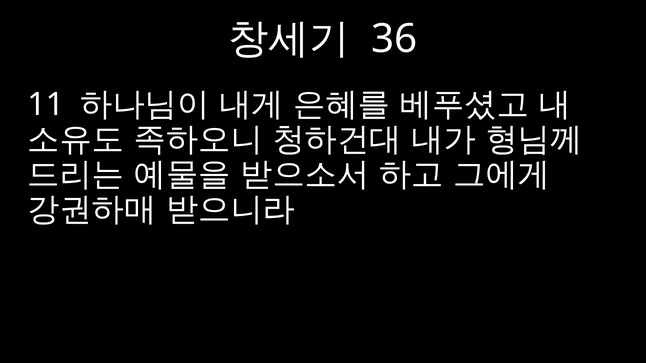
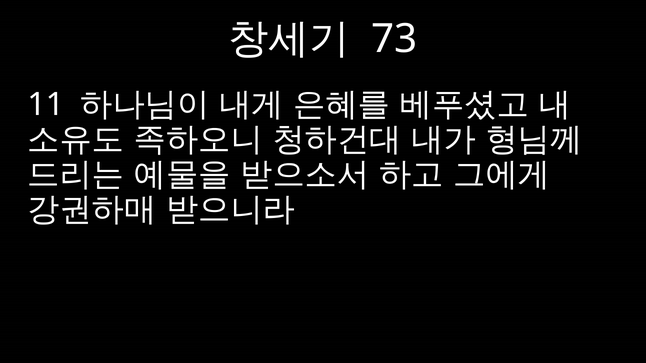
36: 36 -> 73
